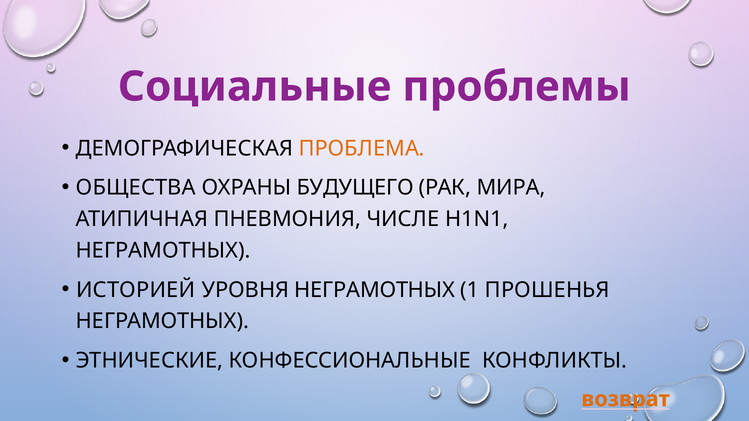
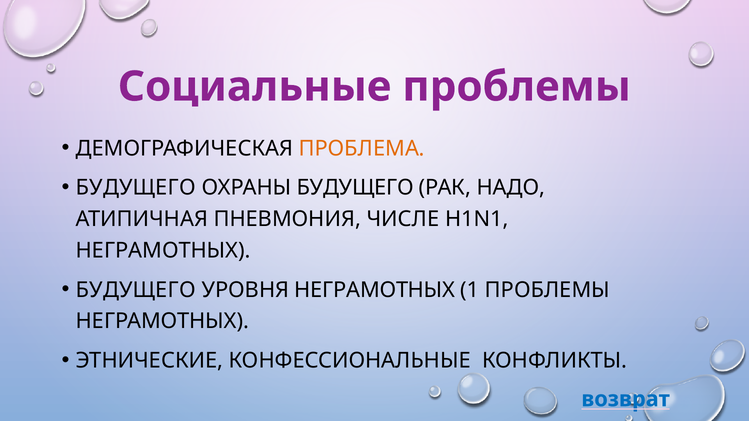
ОБЩЕСТВА at (136, 188): ОБЩЕСТВА -> БУДУЩЕГО
МИРА: МИРА -> НАДО
ИСТОРИЕЙ at (136, 290): ИСТОРИЕЙ -> БУДУЩЕГО
1 ПРОШЕНЬЯ: ПРОШЕНЬЯ -> ПРОБЛЕМЫ
возврат colour: orange -> blue
